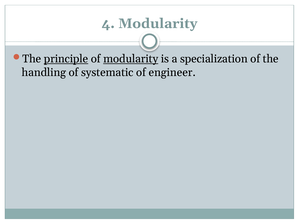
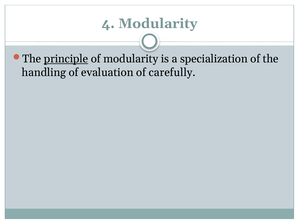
modularity at (131, 59) underline: present -> none
systematic: systematic -> evaluation
engineer: engineer -> carefully
